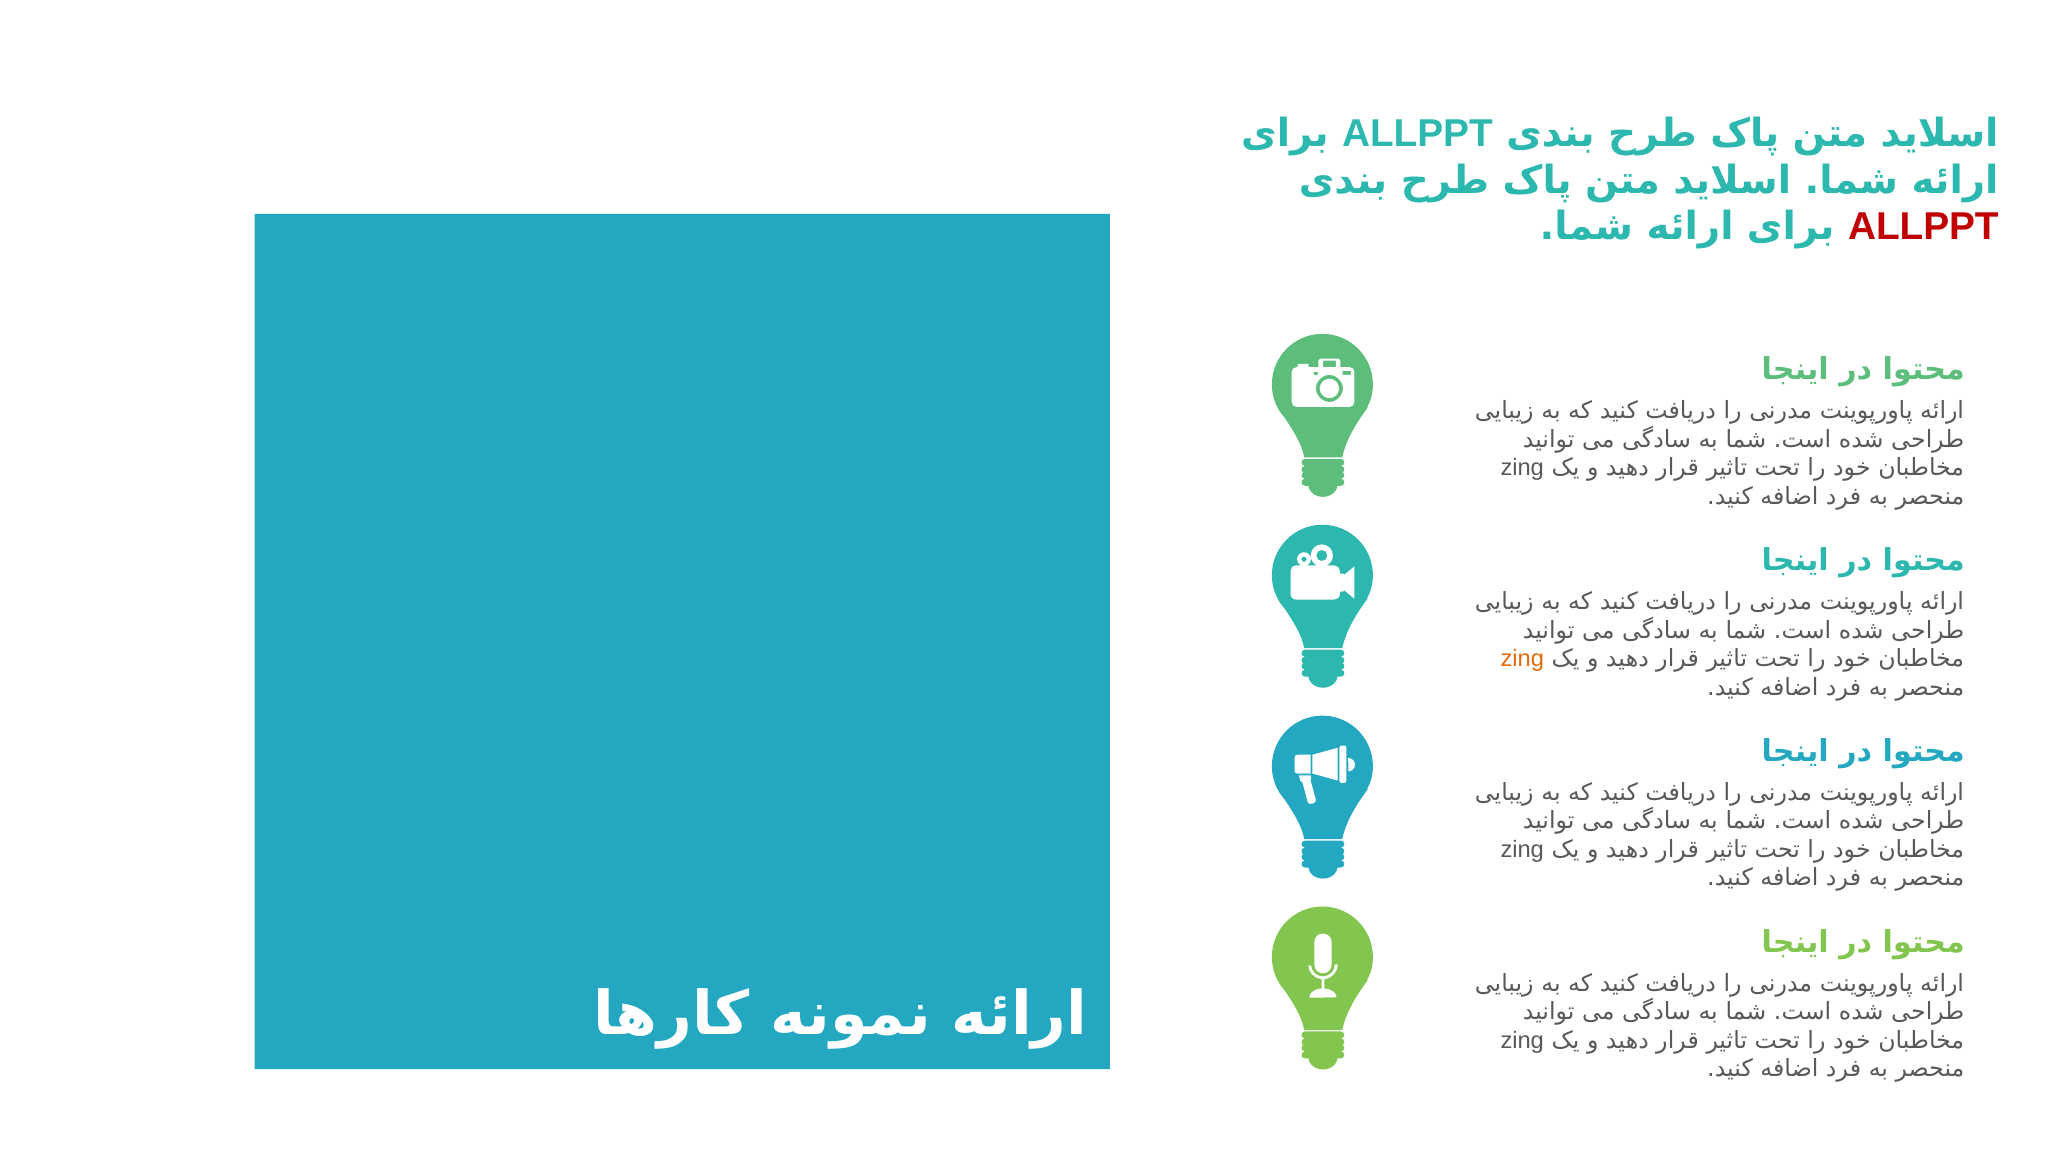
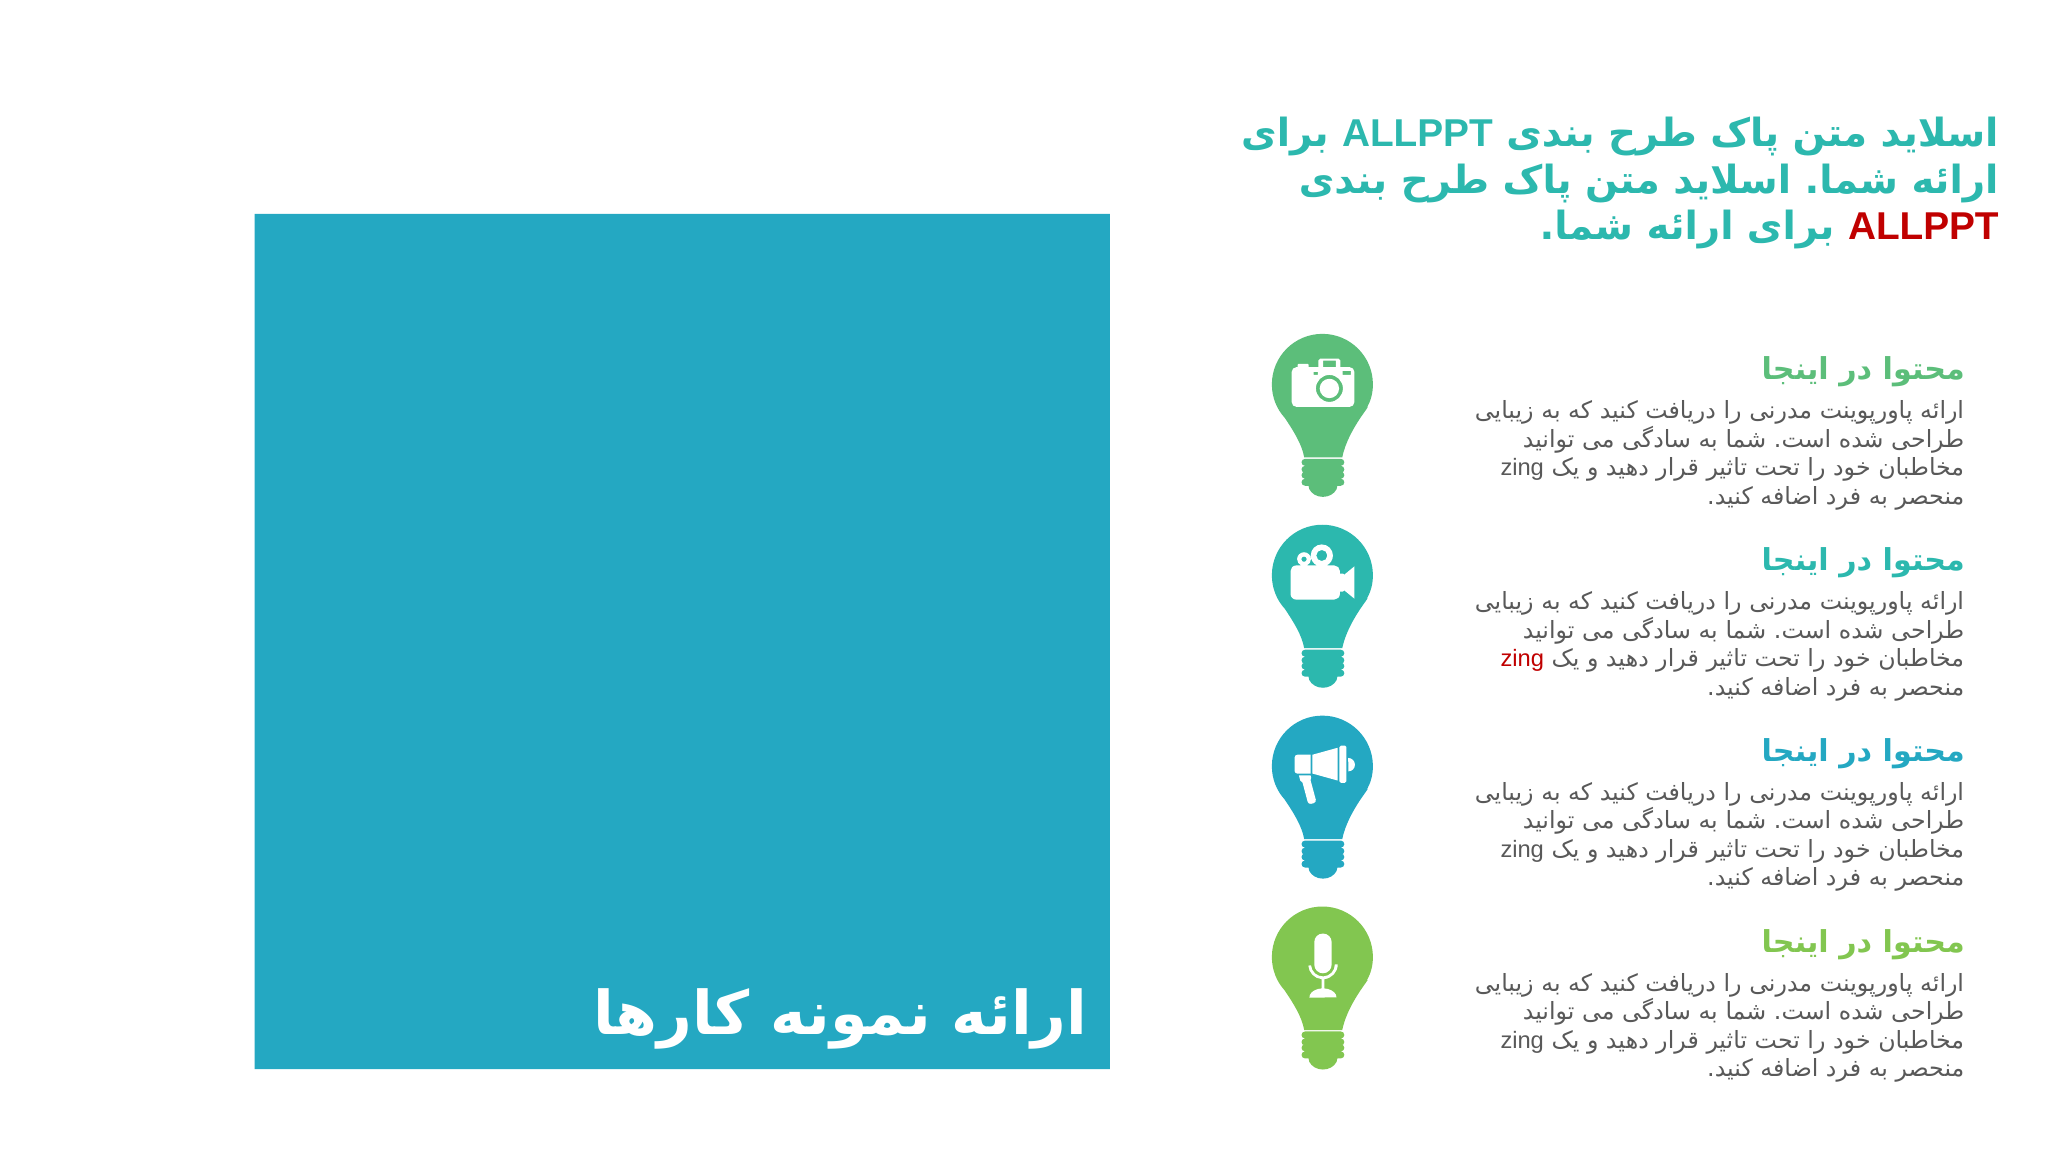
zing at (1522, 659) colour: orange -> red
